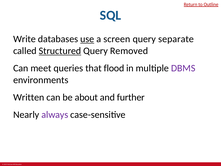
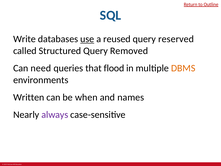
screen: screen -> reused
separate: separate -> reserved
Structured underline: present -> none
meet: meet -> need
DBMS colour: purple -> orange
about: about -> when
further: further -> names
